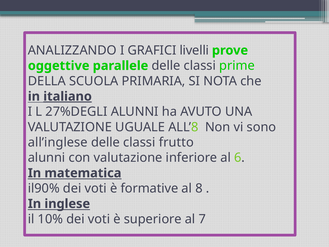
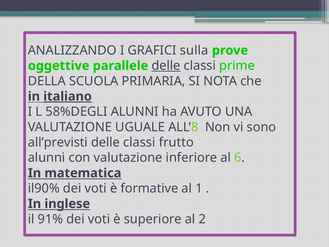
livelli: livelli -> sulla
delle at (166, 66) underline: none -> present
27%DEGLI: 27%DEGLI -> 58%DEGLI
all’inglese: all’inglese -> all’previsti
8: 8 -> 1
10%: 10% -> 91%
7: 7 -> 2
